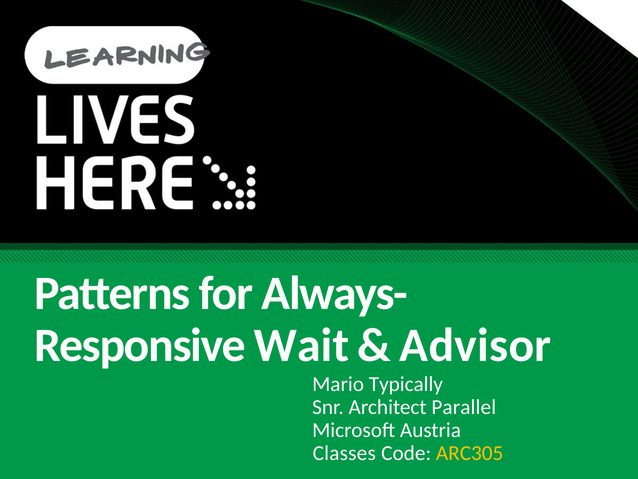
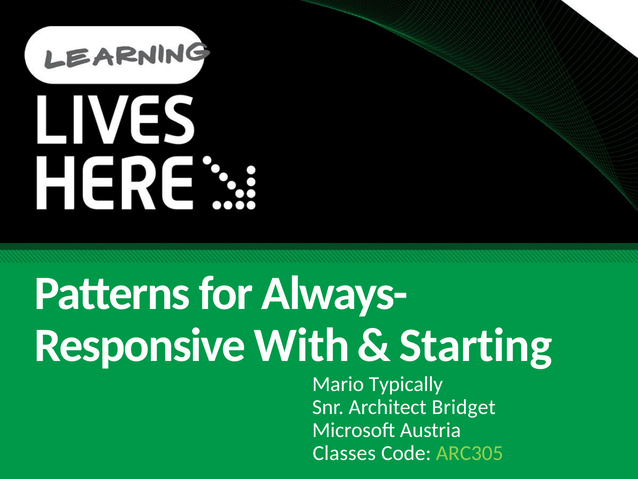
Wait: Wait -> With
Advisor: Advisor -> Starting
Parallel: Parallel -> Bridget
ARC305 colour: yellow -> light green
